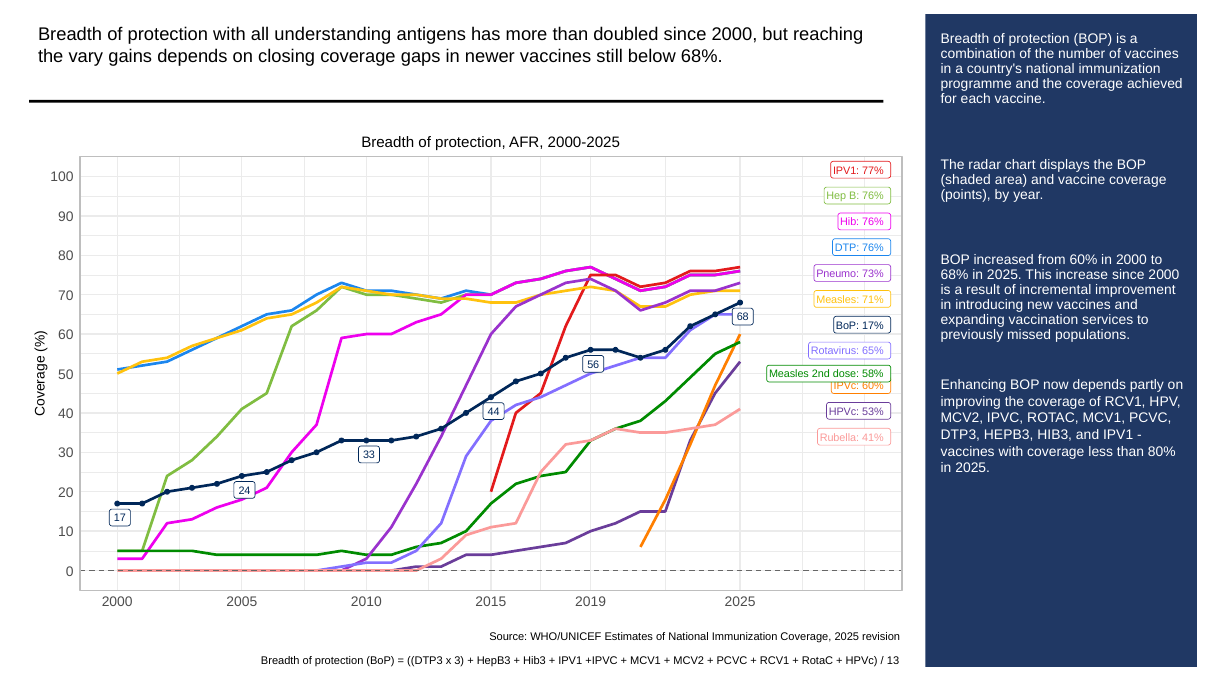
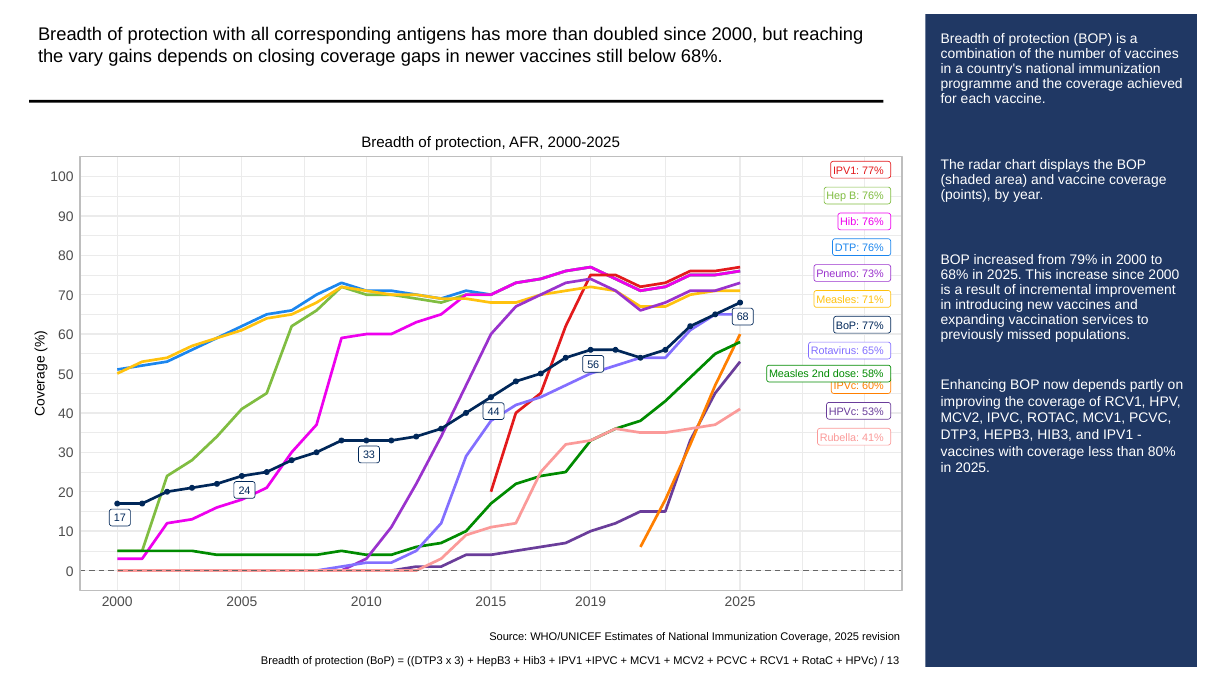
understanding: understanding -> corresponding
from 60%: 60% -> 79%
BoP 17%: 17% -> 77%
